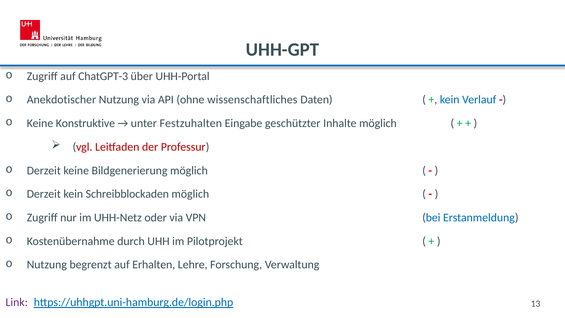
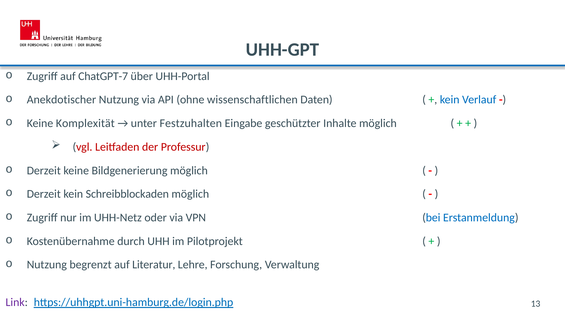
ChatGPT-3: ChatGPT-3 -> ChatGPT-7
wissenschaftliches: wissenschaftliches -> wissenschaftlichen
Konstruktive: Konstruktive -> Komplexität
Erhalten: Erhalten -> Literatur
